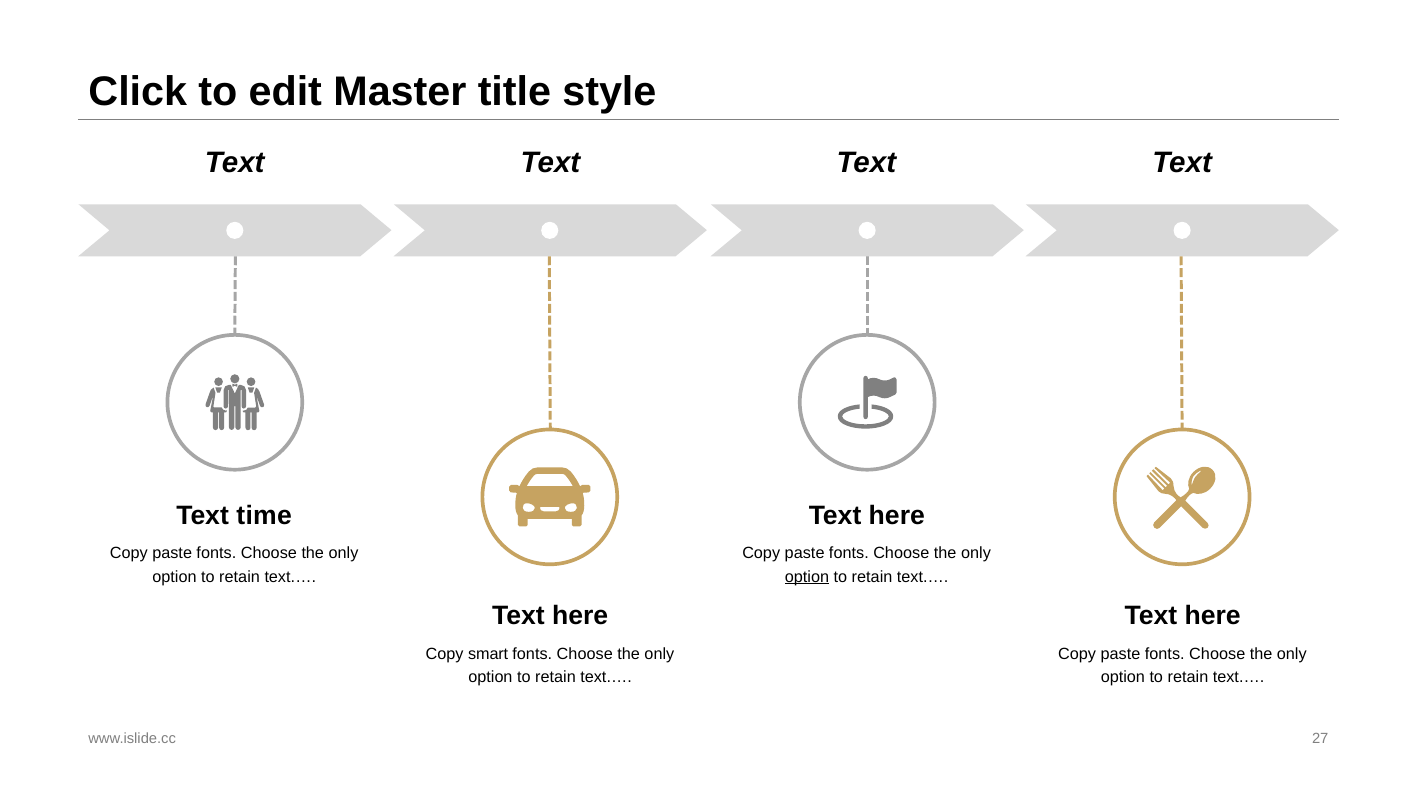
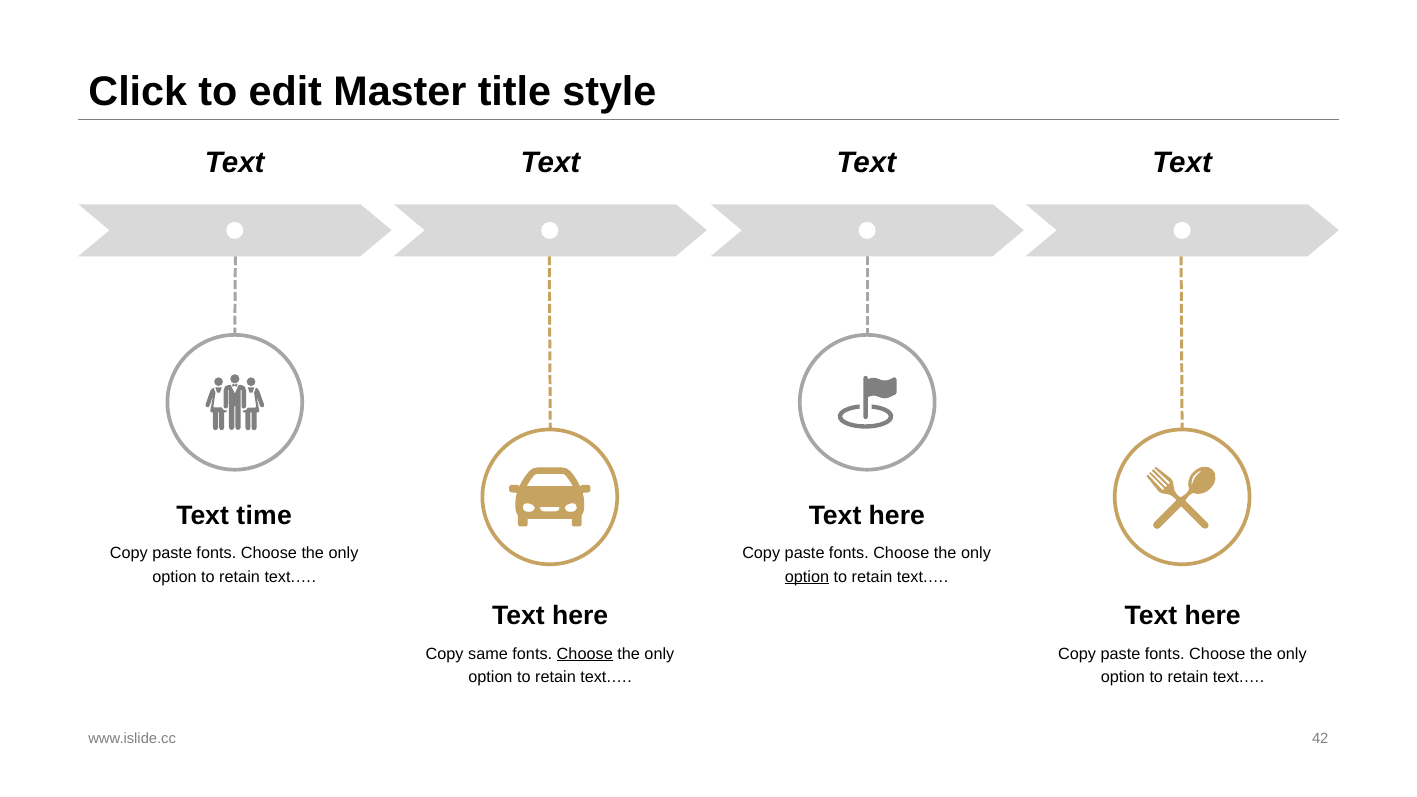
smart: smart -> same
Choose at (585, 654) underline: none -> present
27: 27 -> 42
